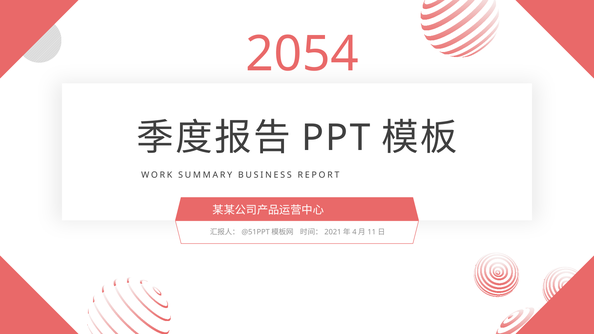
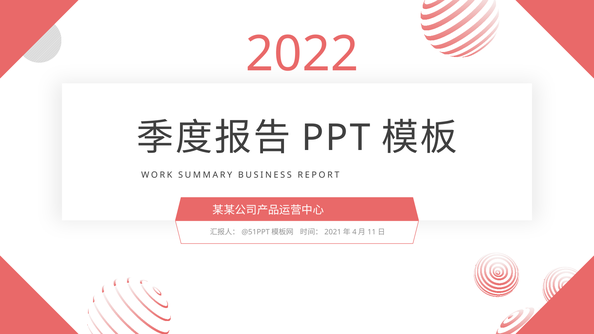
2054: 2054 -> 2022
